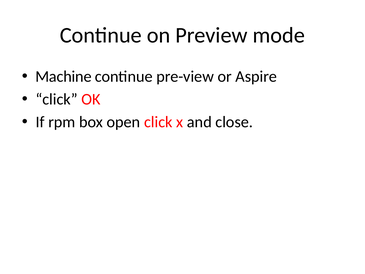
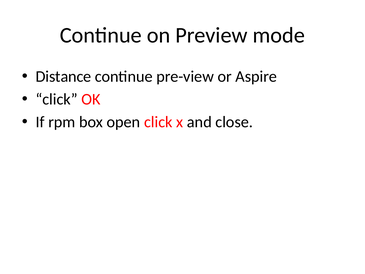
Machine: Machine -> Distance
